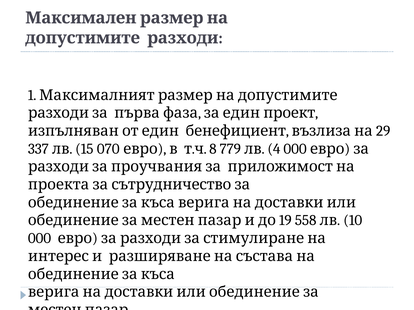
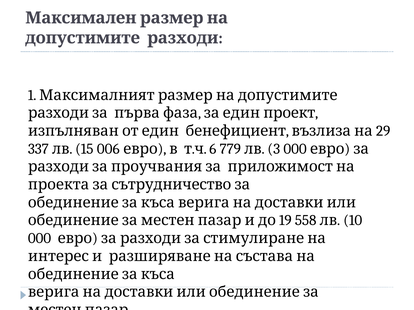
070: 070 -> 006
8: 8 -> 6
4: 4 -> 3
